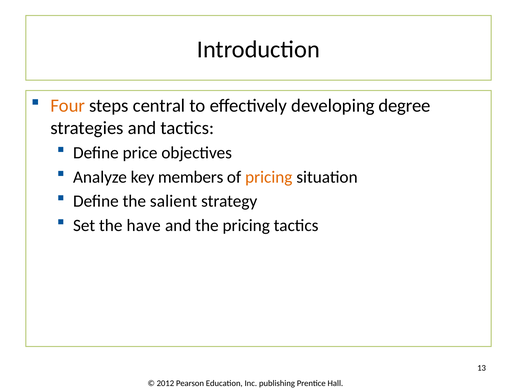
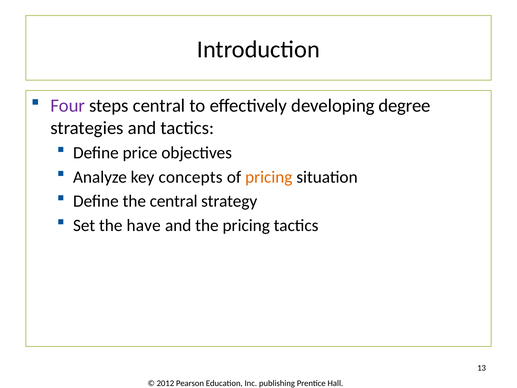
Four colour: orange -> purple
members: members -> concepts
the salient: salient -> central
